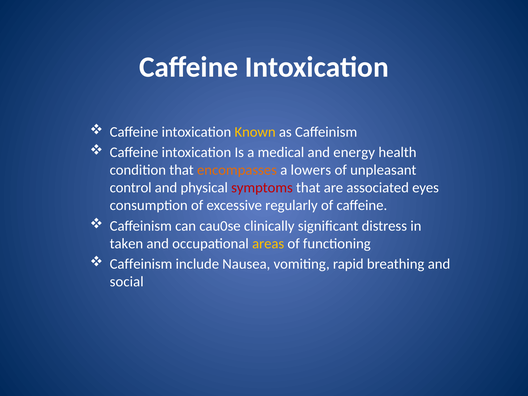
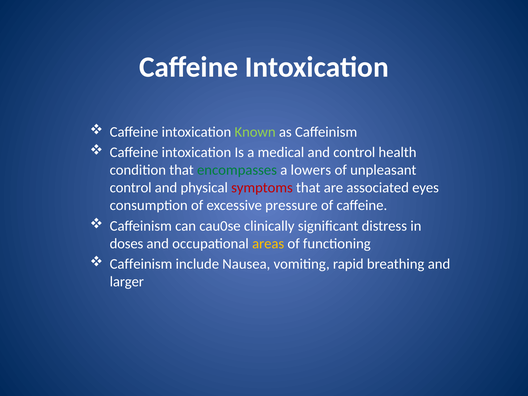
Known colour: yellow -> light green
and energy: energy -> control
encompasses colour: orange -> green
regularly: regularly -> pressure
taken: taken -> doses
social: social -> larger
